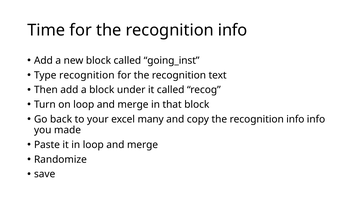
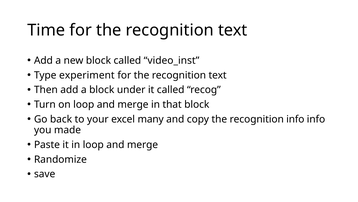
info at (233, 30): info -> text
going_inst: going_inst -> video_inst
Type recognition: recognition -> experiment
